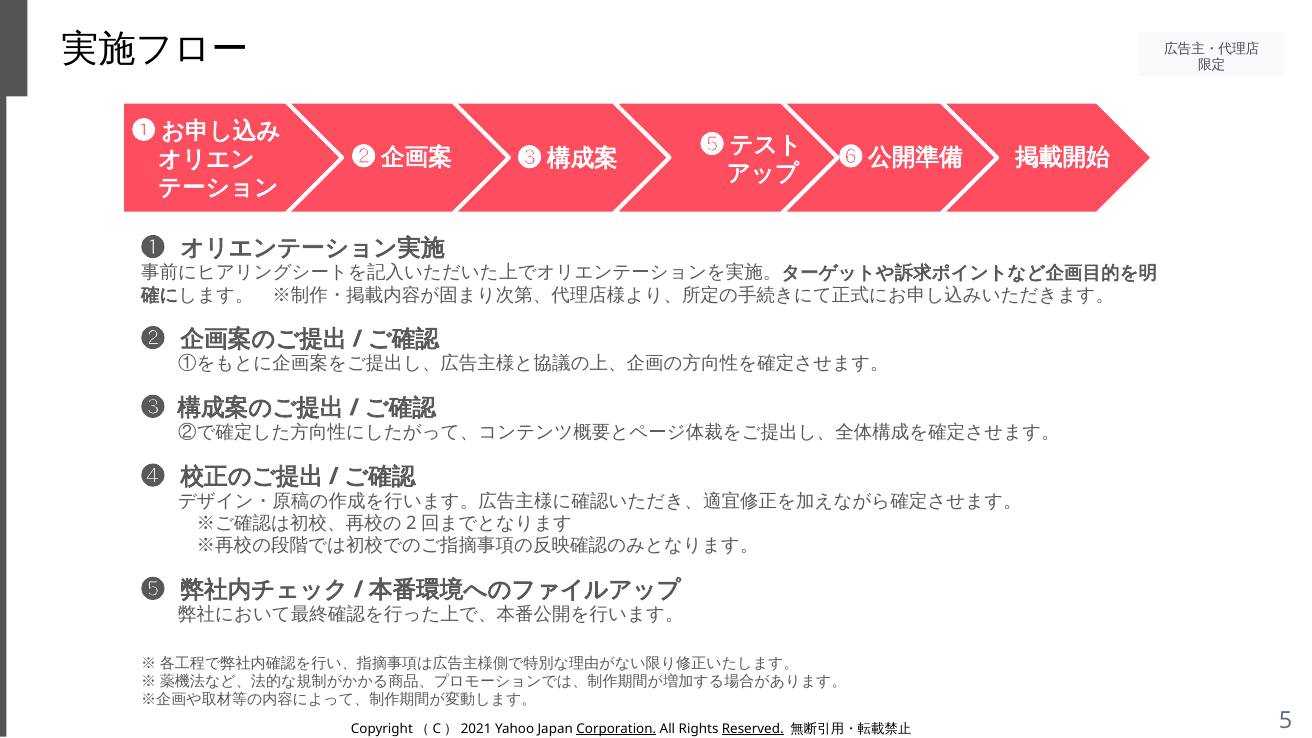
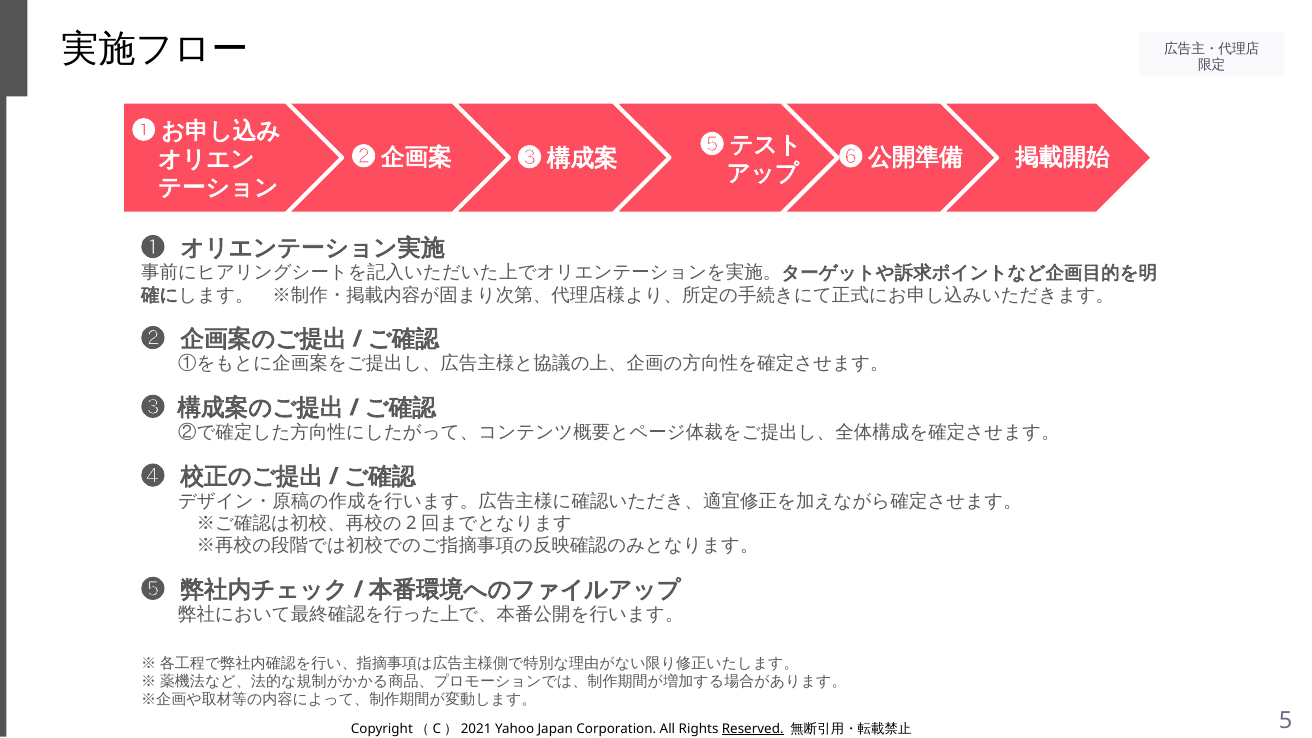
Corporation underline: present -> none
